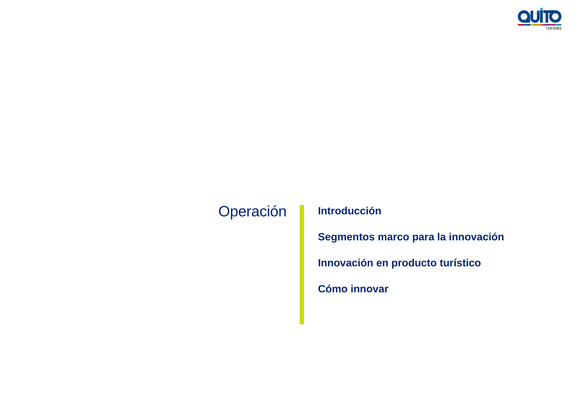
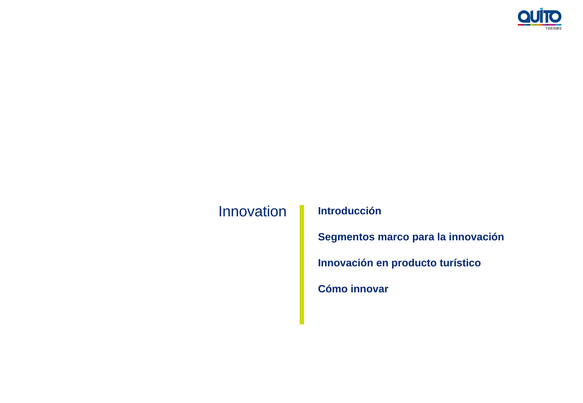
Operación: Operación -> Innovation
